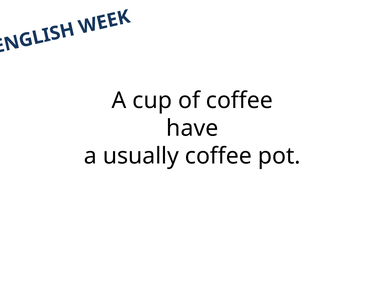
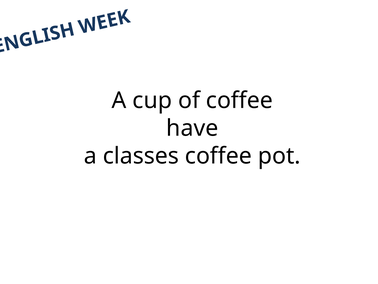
usually: usually -> classes
